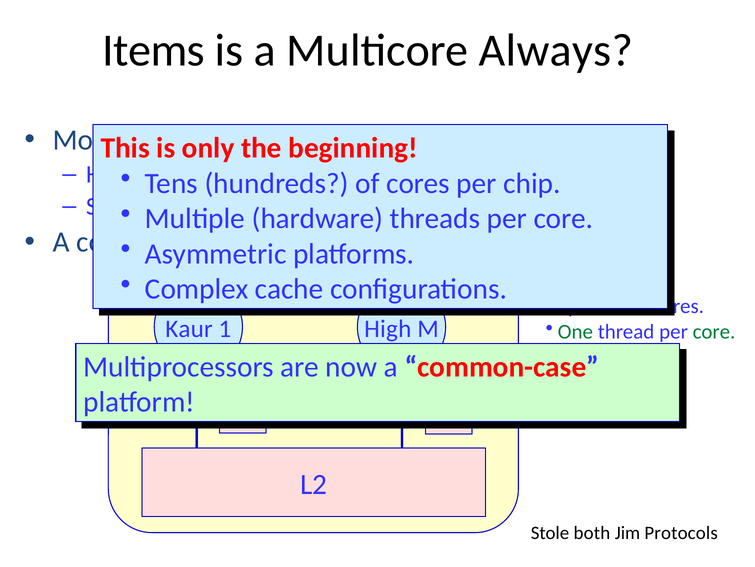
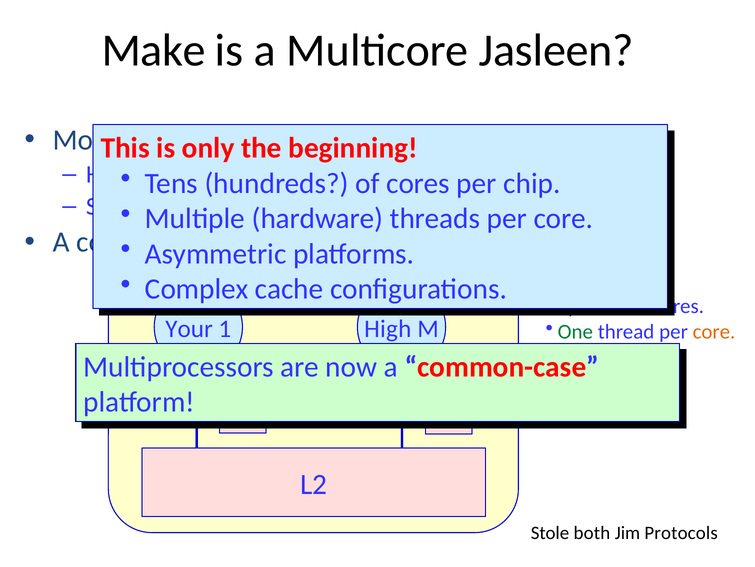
Items: Items -> Make
Always: Always -> Jasleen
Kaur: Kaur -> Your
core at (714, 331) colour: green -> orange
